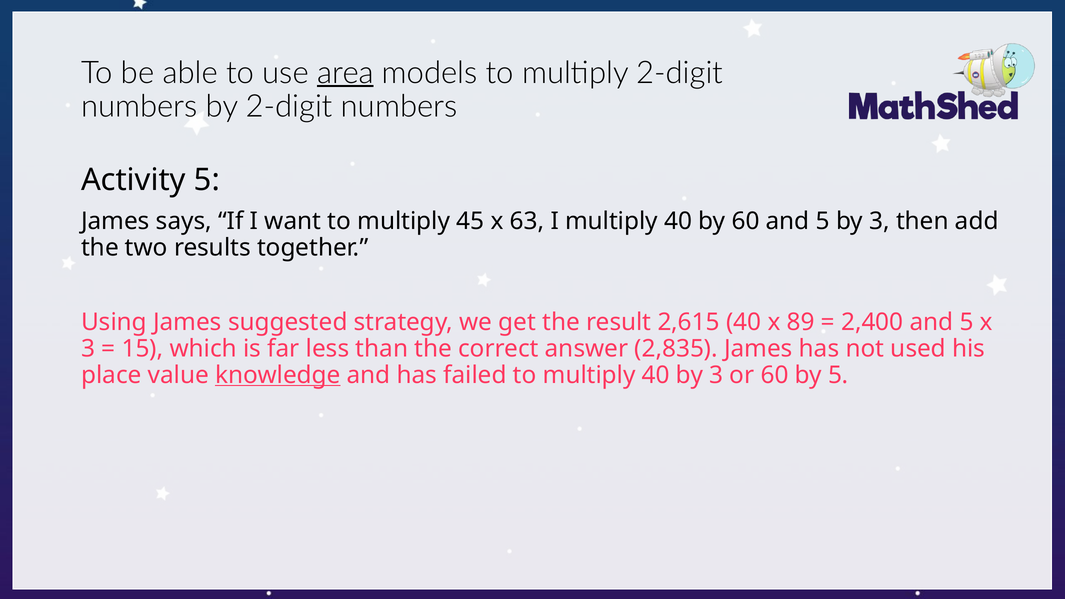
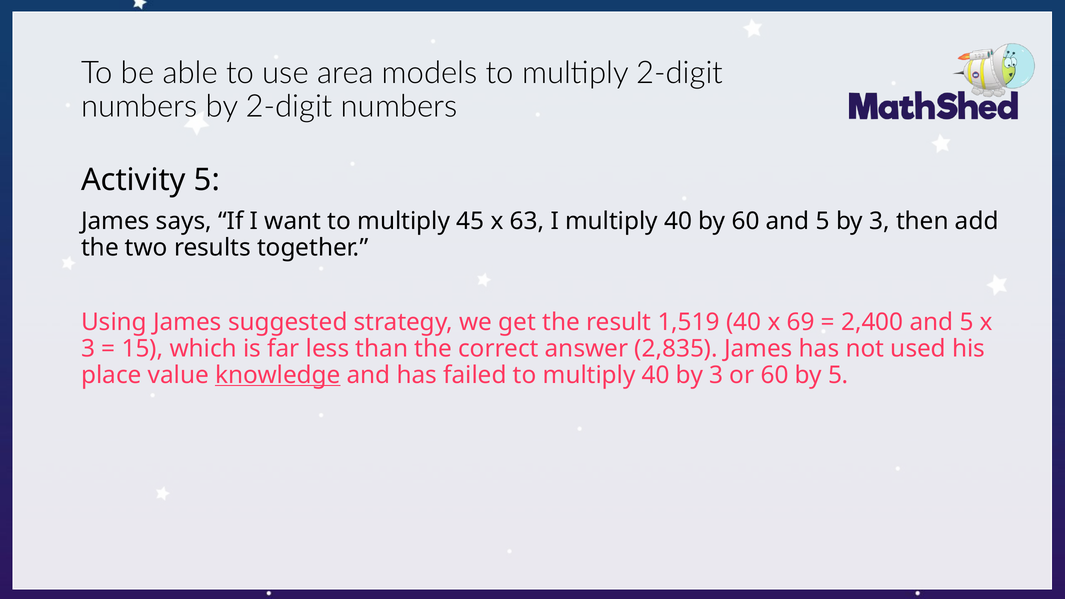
area underline: present -> none
2,615: 2,615 -> 1,519
89: 89 -> 69
